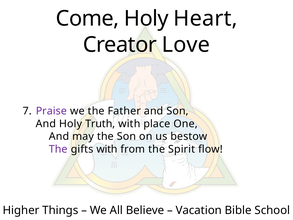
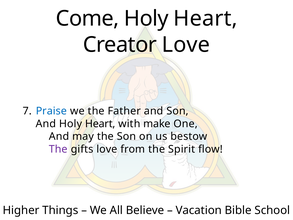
Praise colour: purple -> blue
And Holy Truth: Truth -> Heart
place: place -> make
gifts with: with -> love
